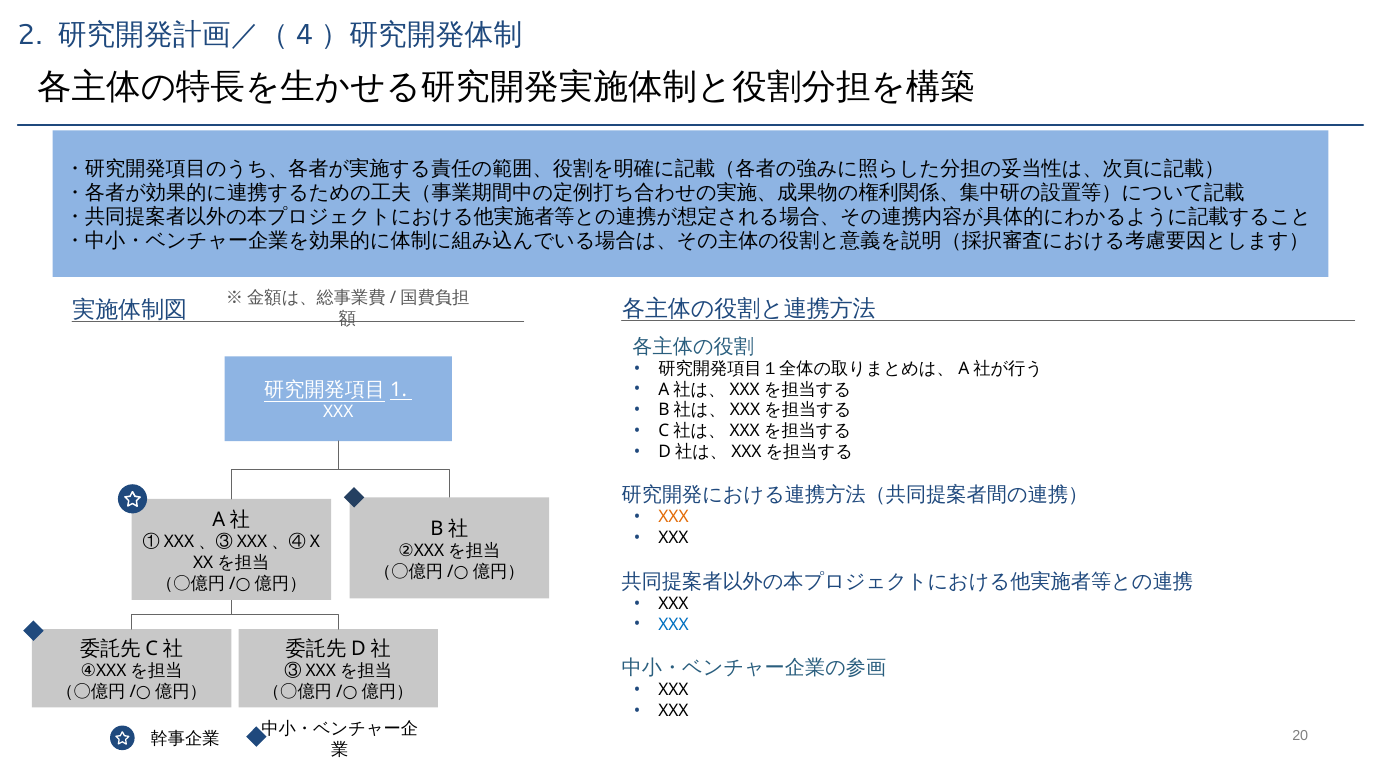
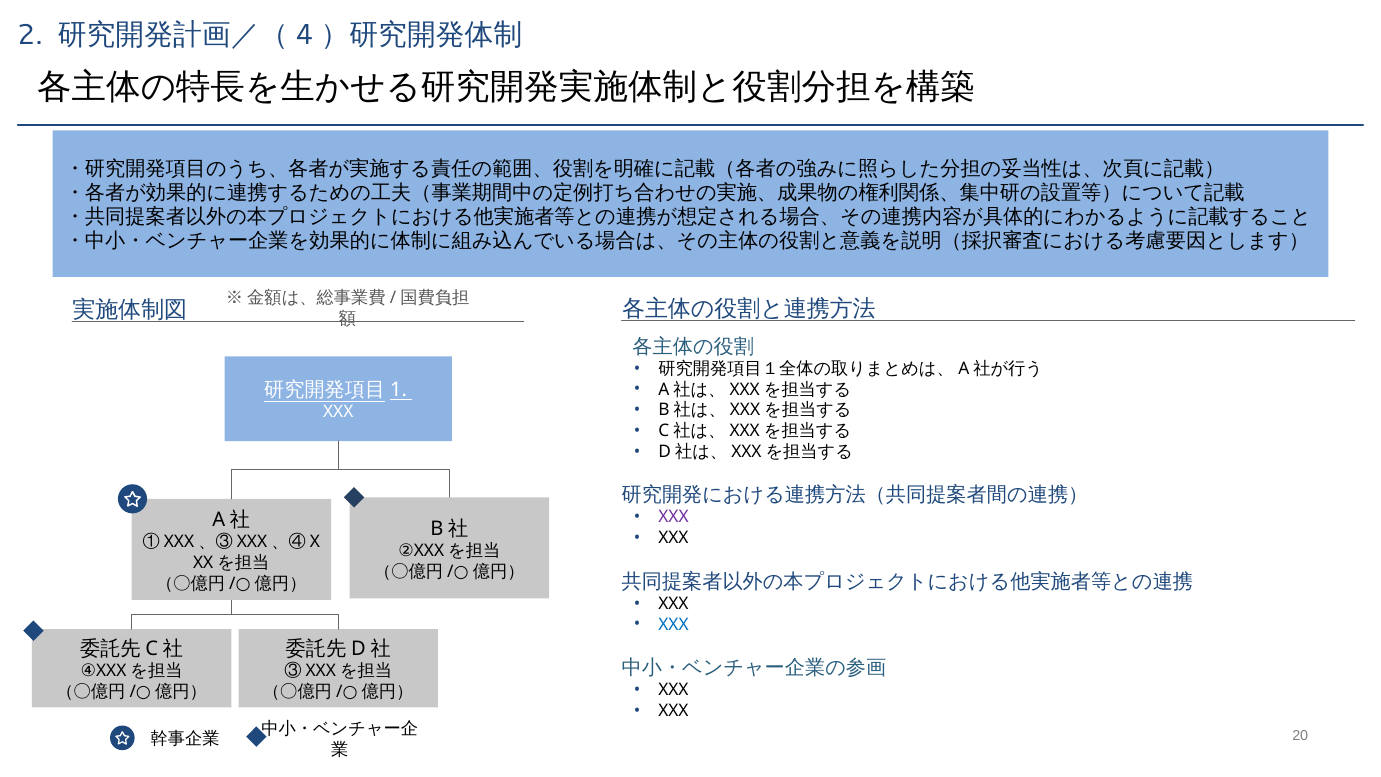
XXX at (673, 517) colour: orange -> purple
